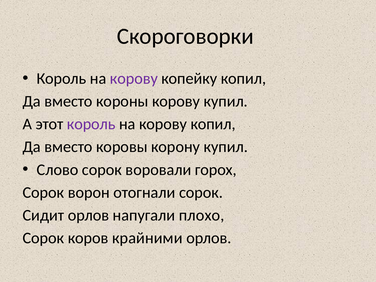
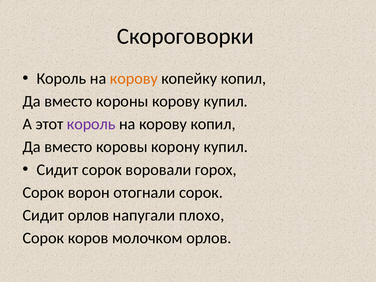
корову at (134, 79) colour: purple -> orange
Слово at (58, 170): Слово -> Сидит
крайними: крайними -> молочком
